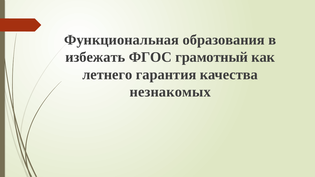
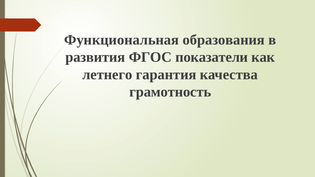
избежать: избежать -> развития
грамотный: грамотный -> показатели
незнакомых: незнакомых -> грамотность
